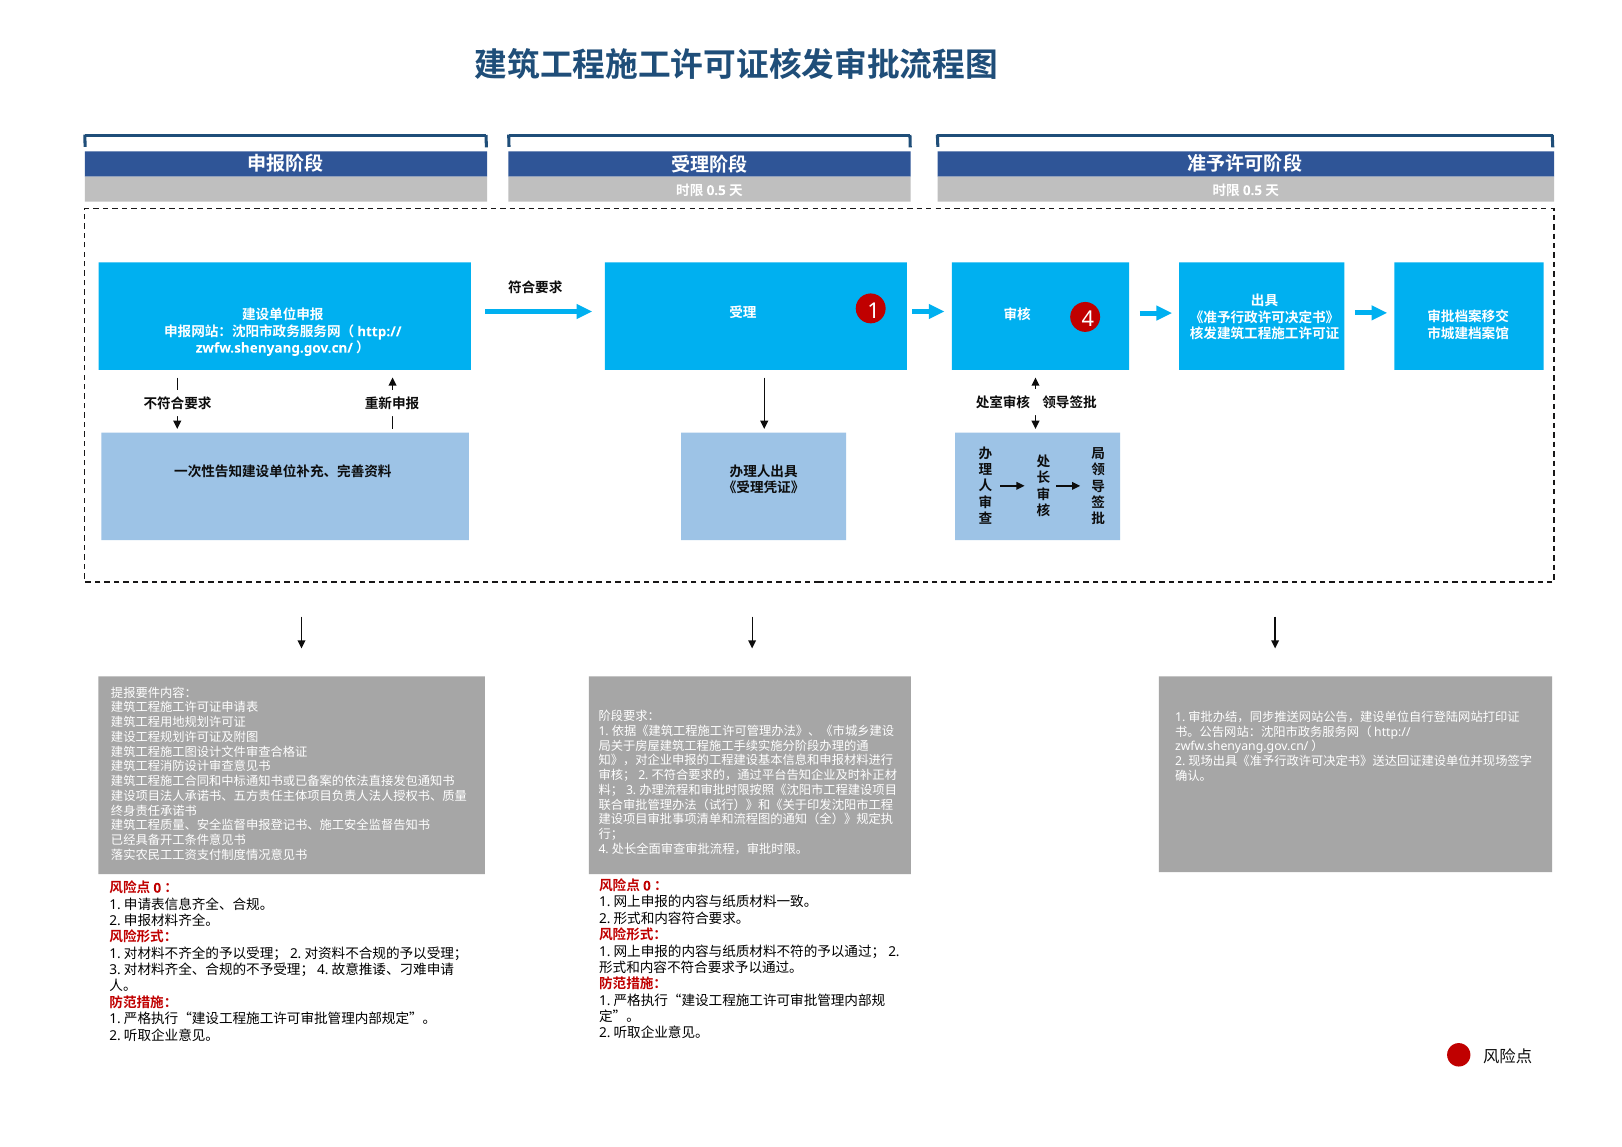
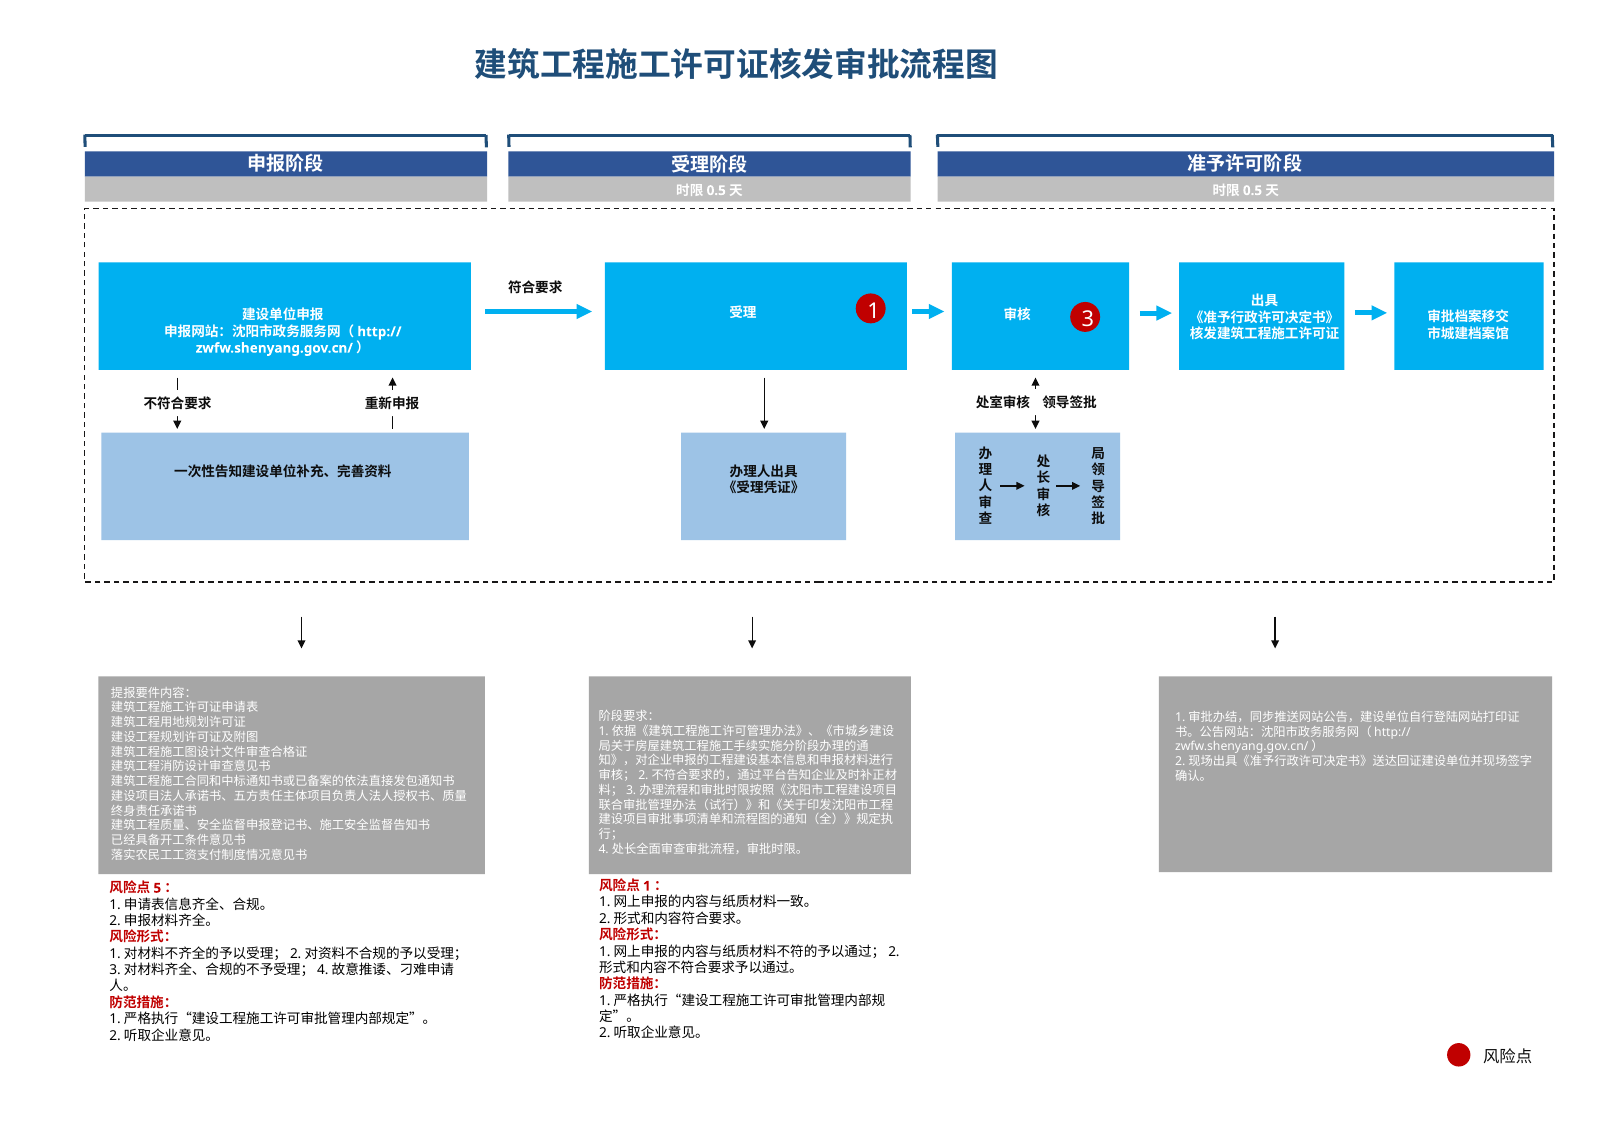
4: 4 -> 3
0 at (647, 886): 0 -> 1
0 at (157, 888): 0 -> 5
